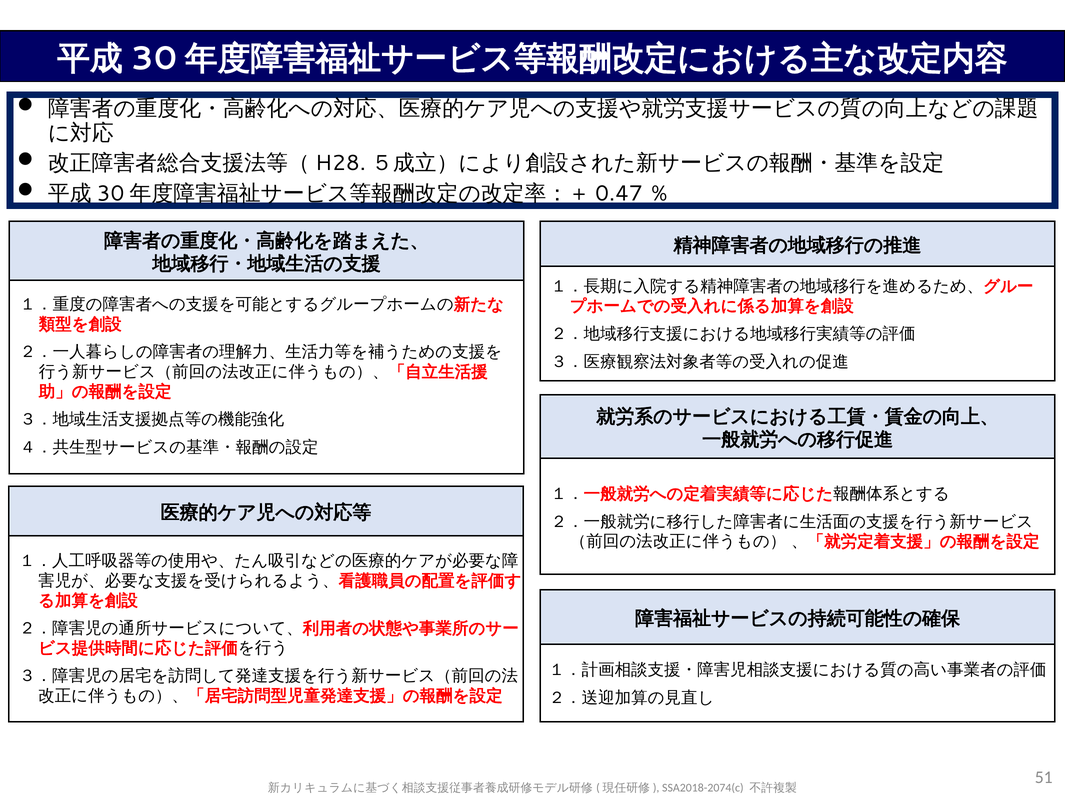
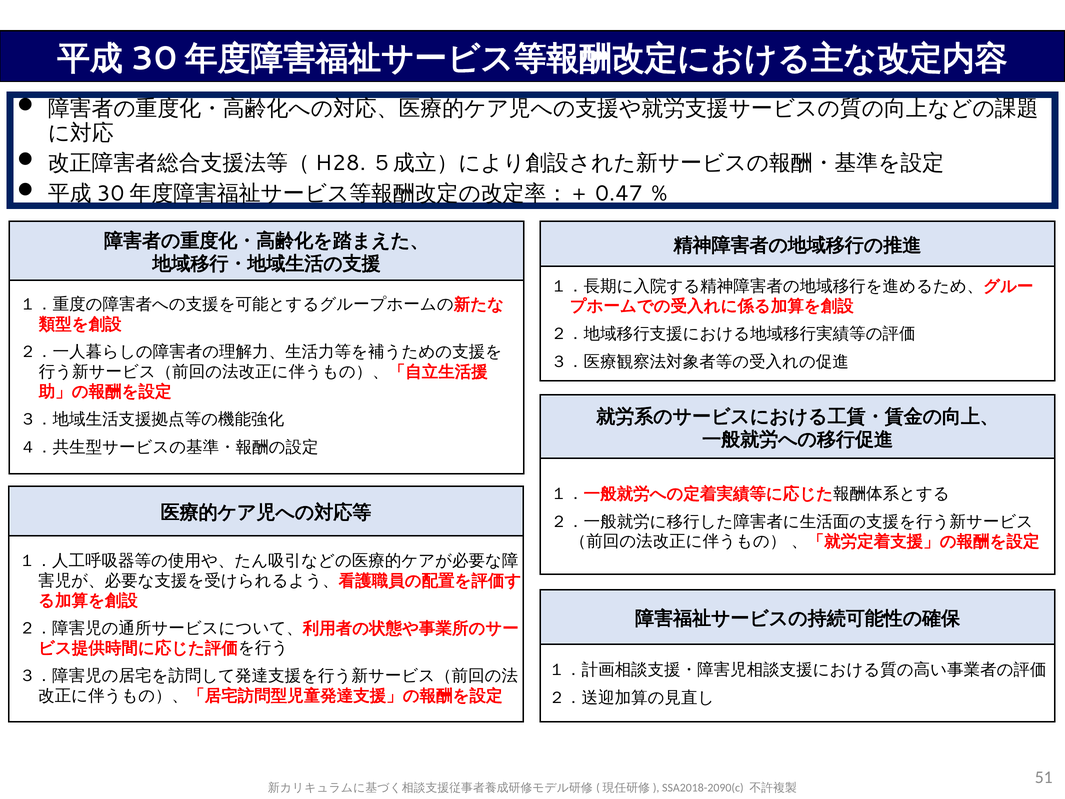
SSA2018-2074(c: SSA2018-2074(c -> SSA2018-2090(c
